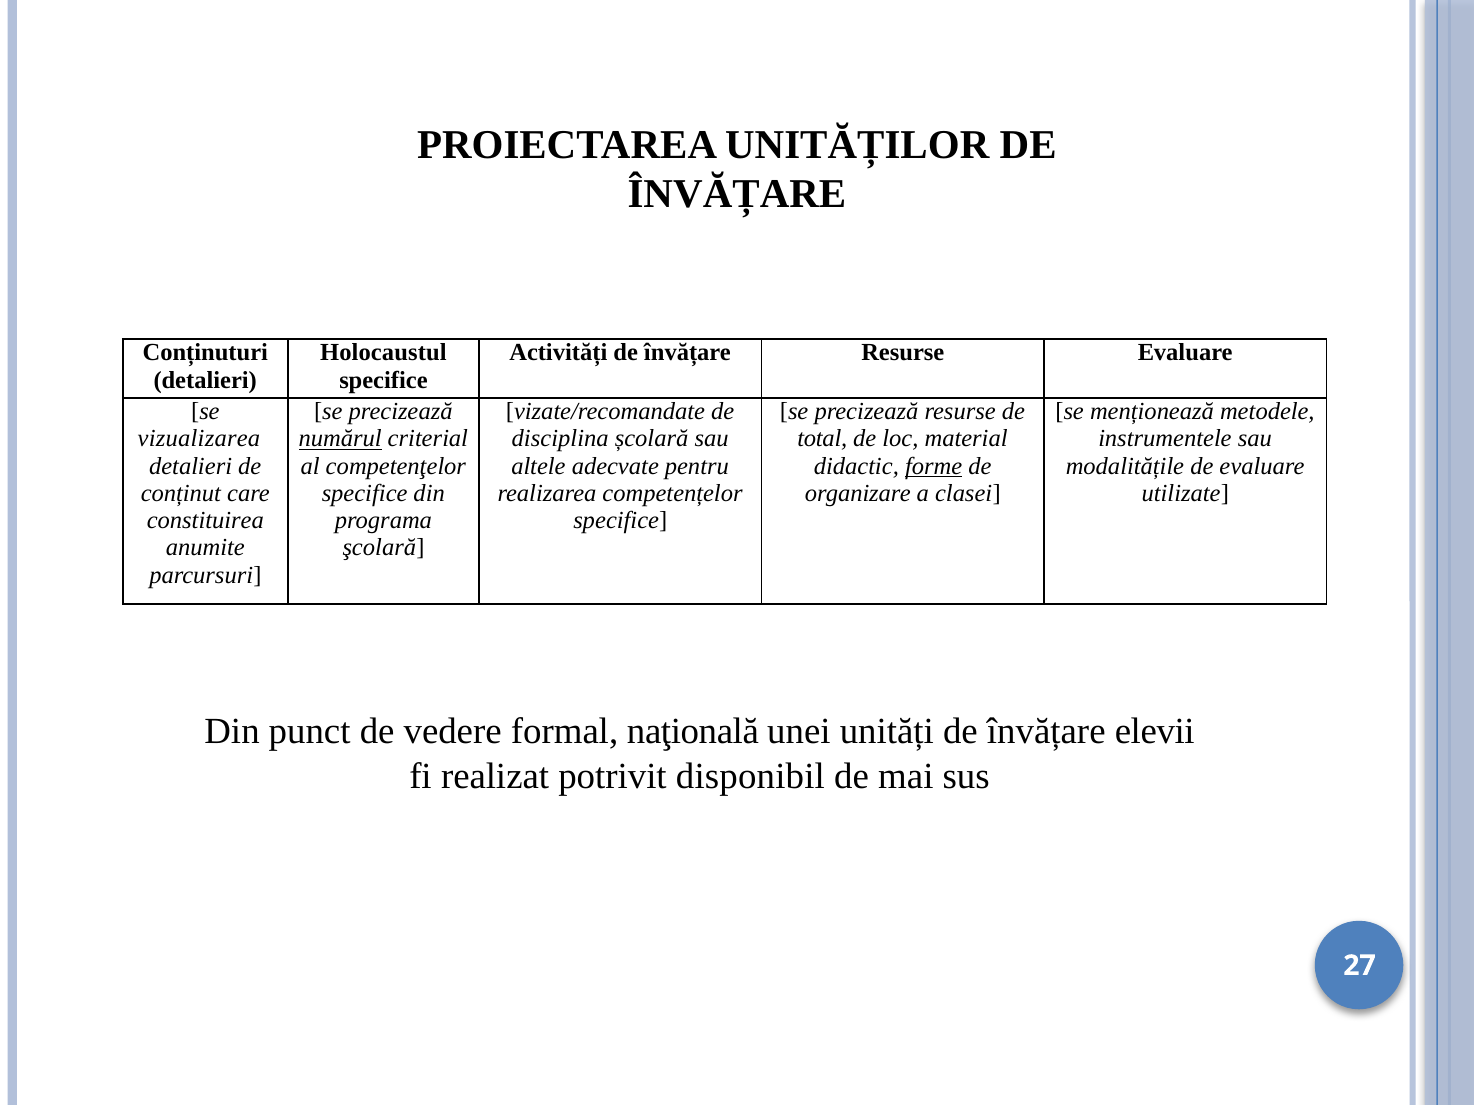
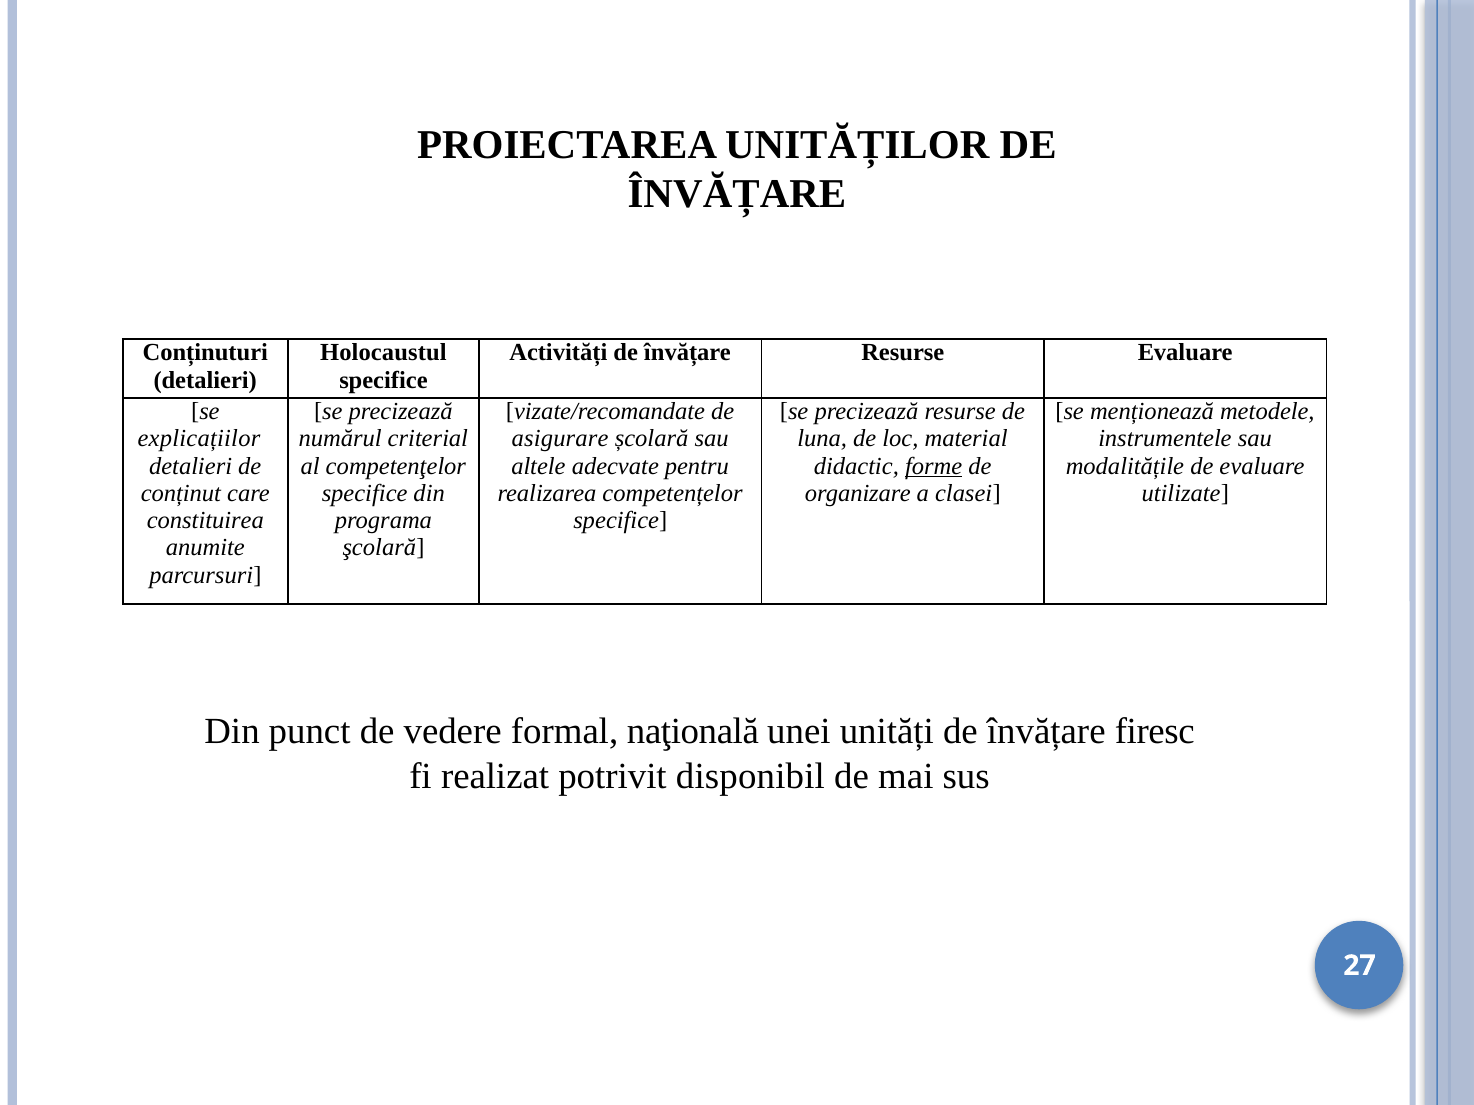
vizualizarea: vizualizarea -> explicațiilor
numărul underline: present -> none
disciplina: disciplina -> asigurare
total: total -> luna
elevii: elevii -> firesc
